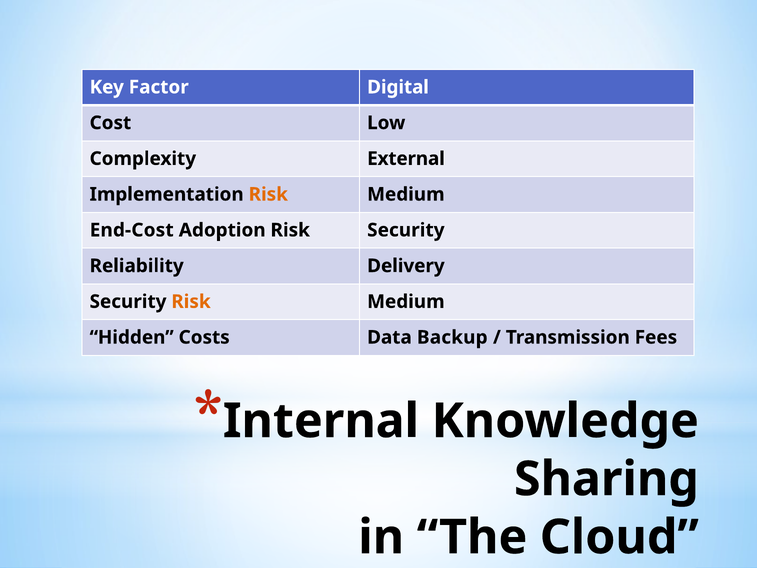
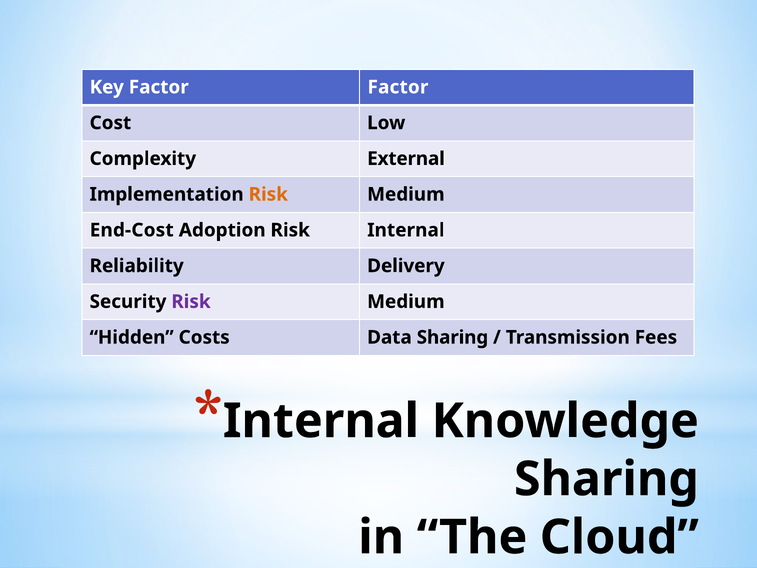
Factor Digital: Digital -> Factor
Risk Security: Security -> Internal
Risk at (191, 302) colour: orange -> purple
Data Backup: Backup -> Sharing
